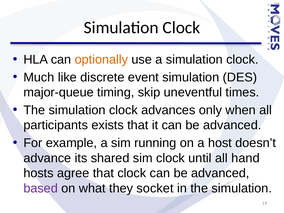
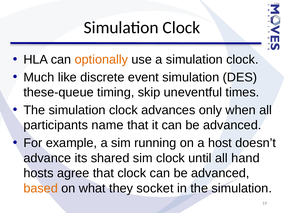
major-queue: major-queue -> these-queue
exists: exists -> name
based colour: purple -> orange
